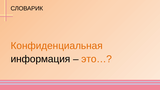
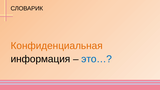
это… colour: orange -> blue
